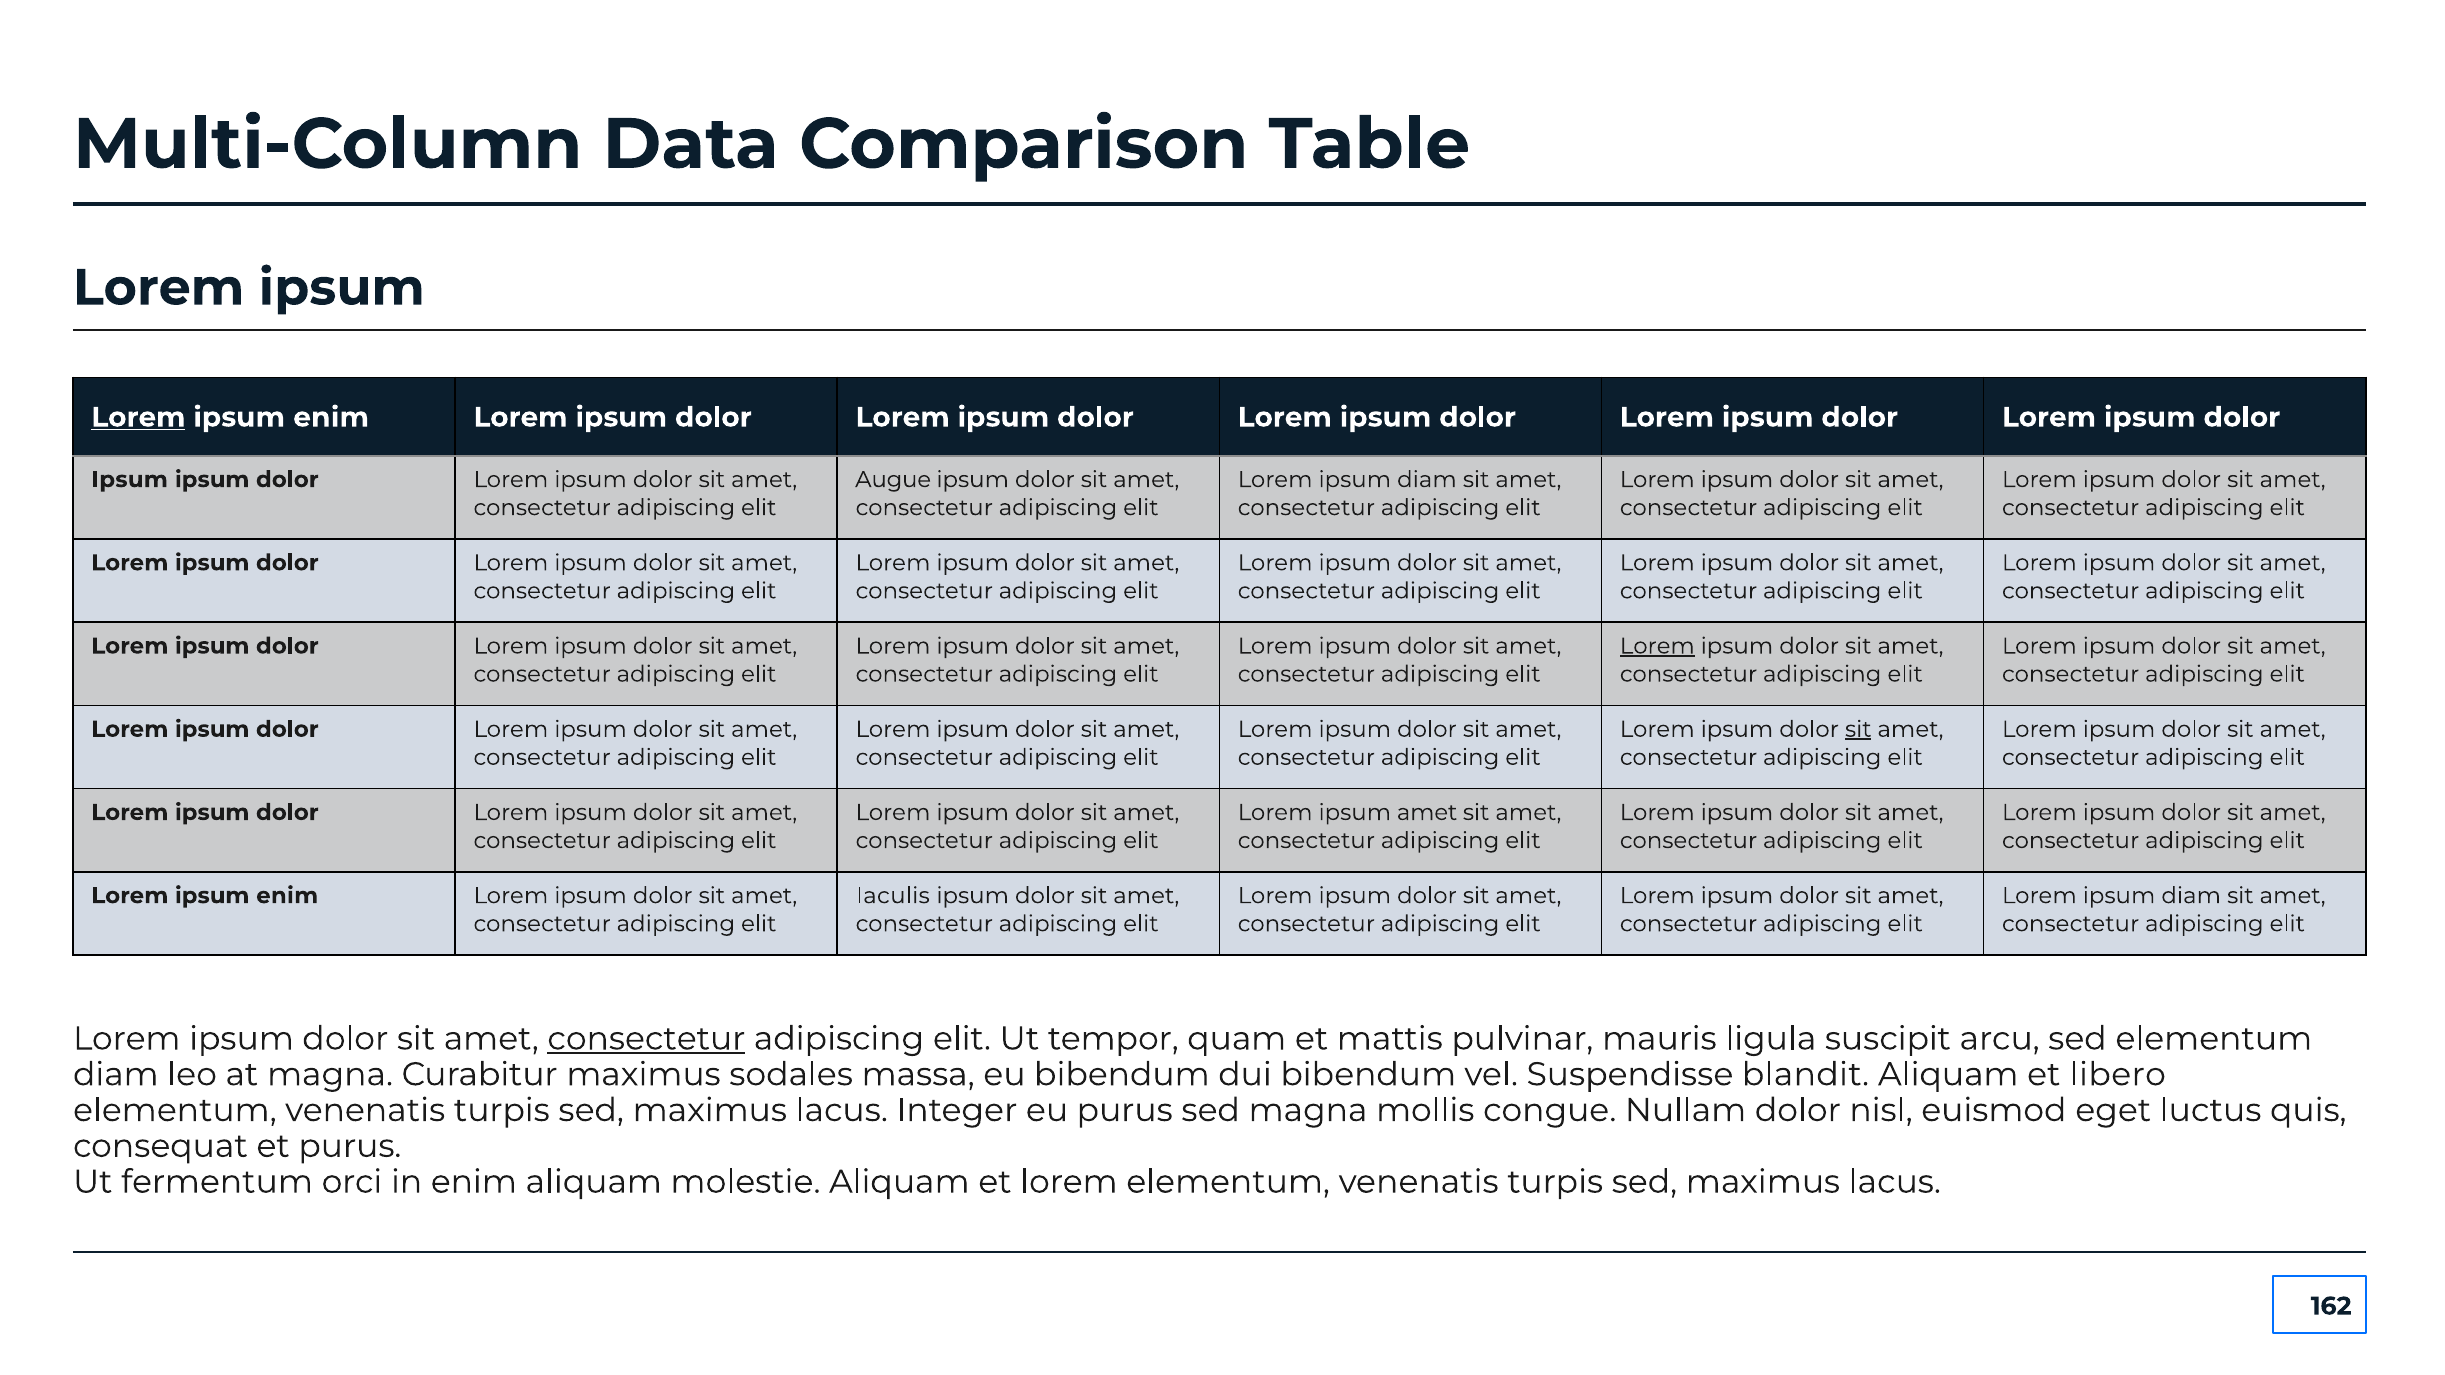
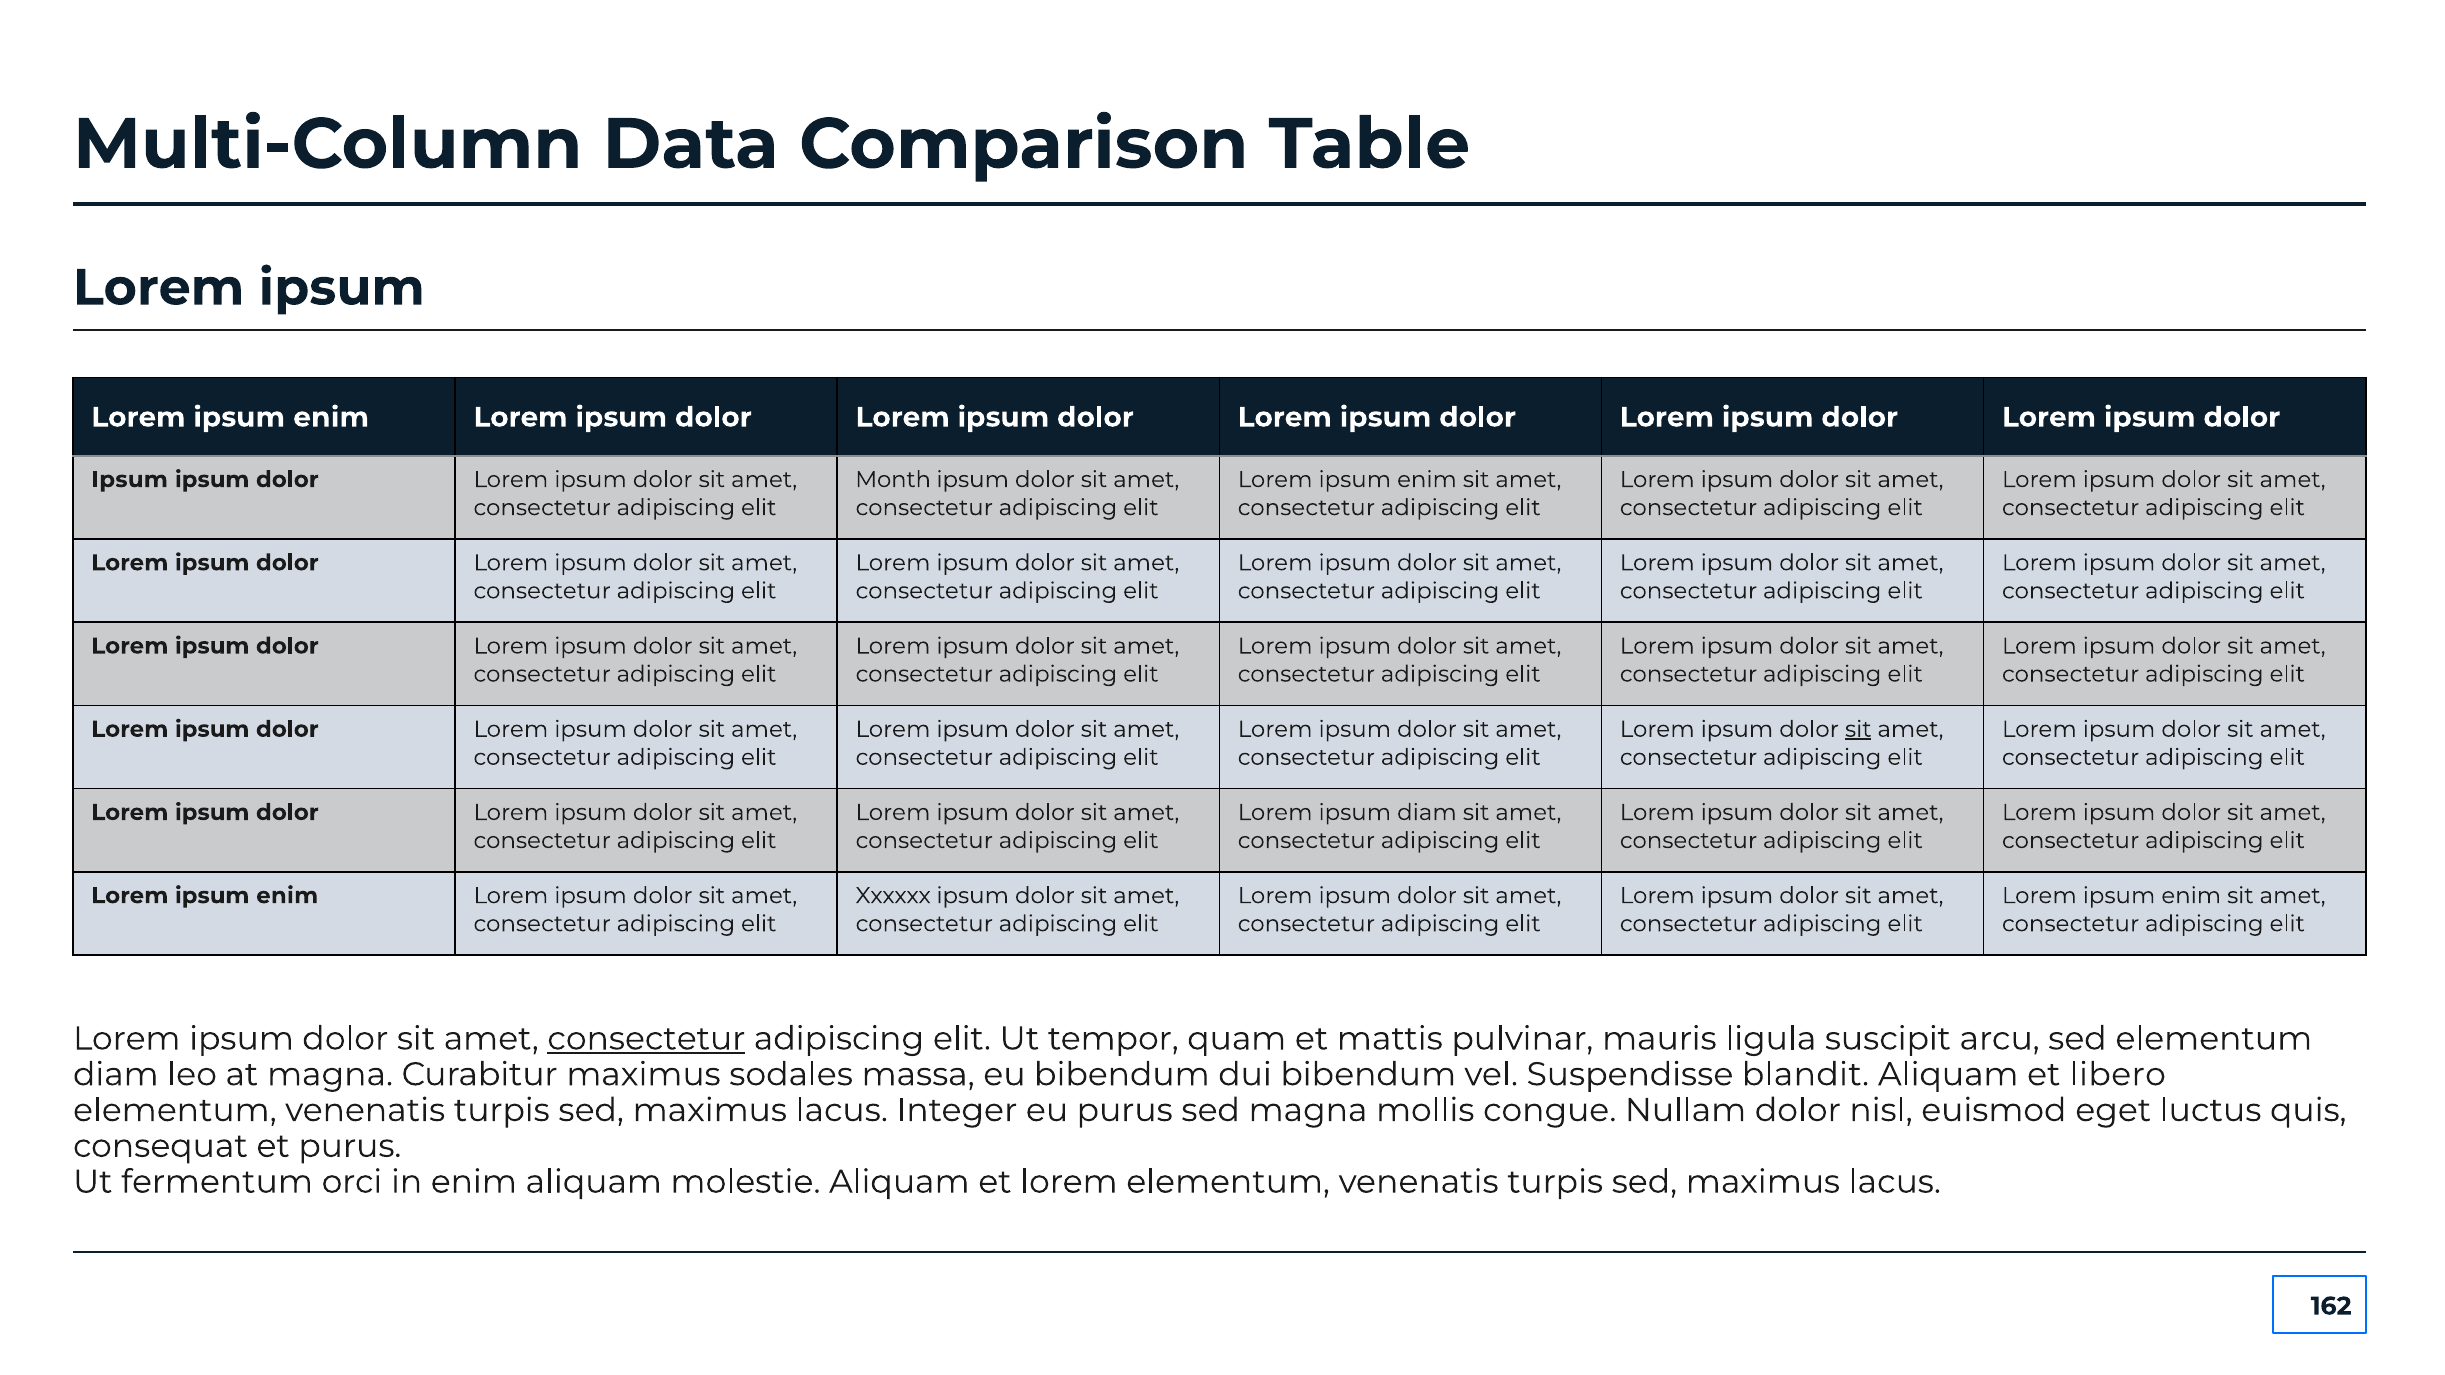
Lorem at (138, 417) underline: present -> none
Augue: Augue -> Month
diam at (1427, 480): diam -> enim
Lorem at (1657, 646) underline: present -> none
ipsum amet: amet -> diam
Iaculis: Iaculis -> Xxxxxx
diam at (2191, 896): diam -> enim
